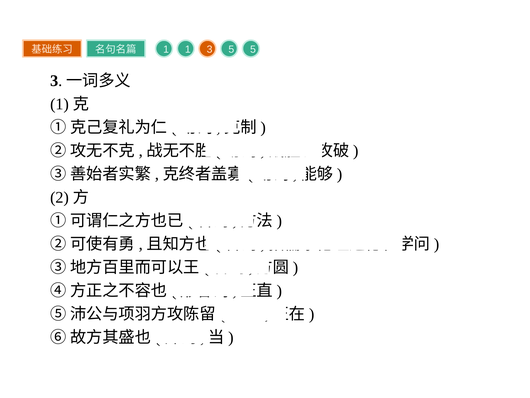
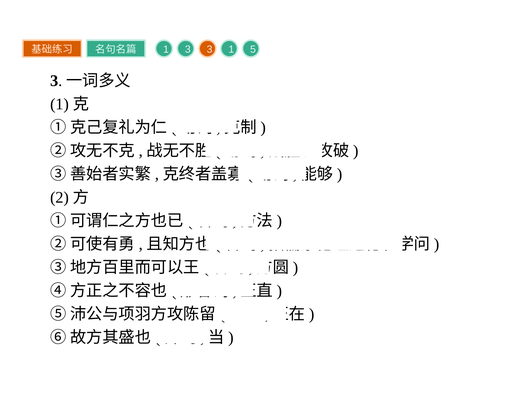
1 1: 1 -> 3
3 5: 5 -> 1
